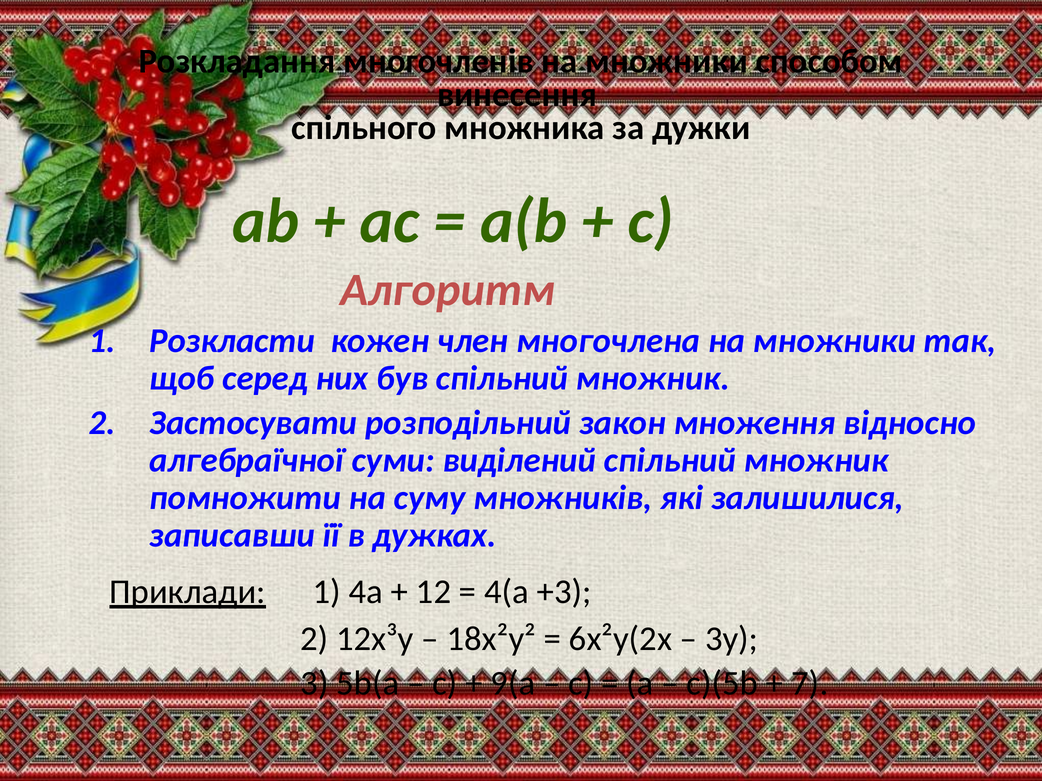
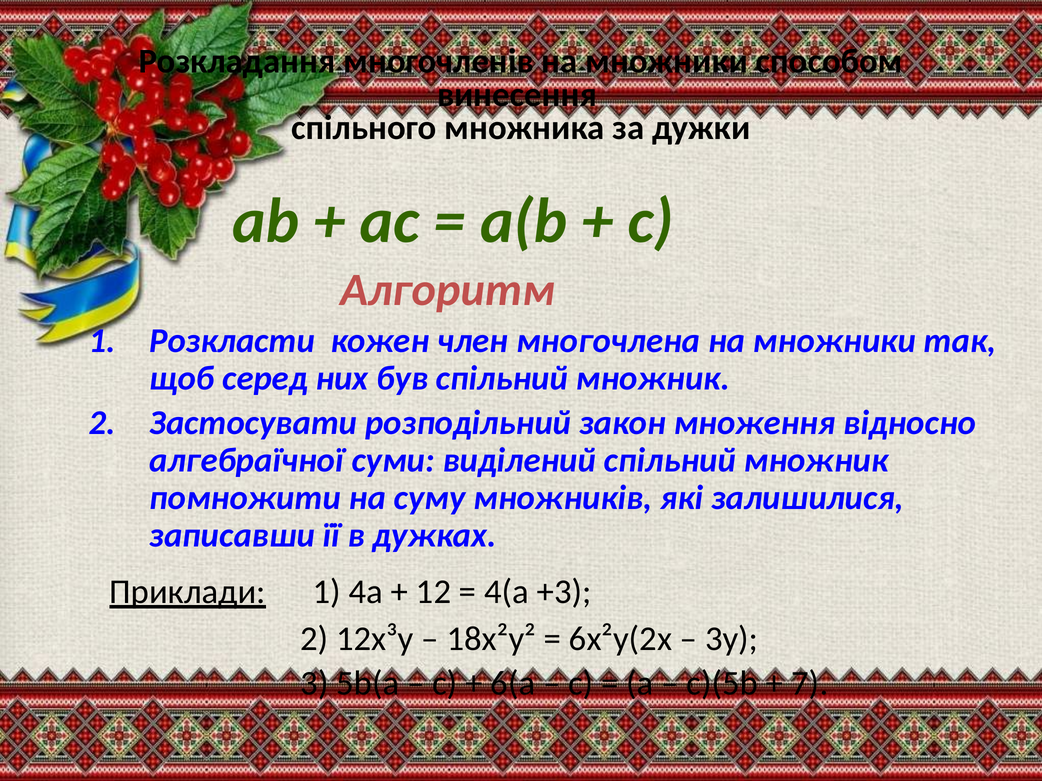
9(a: 9(a -> 6(a
